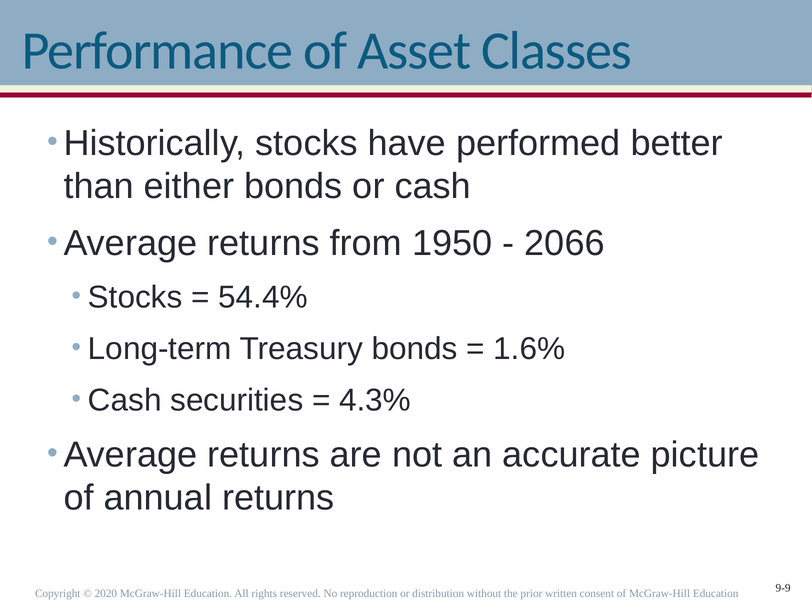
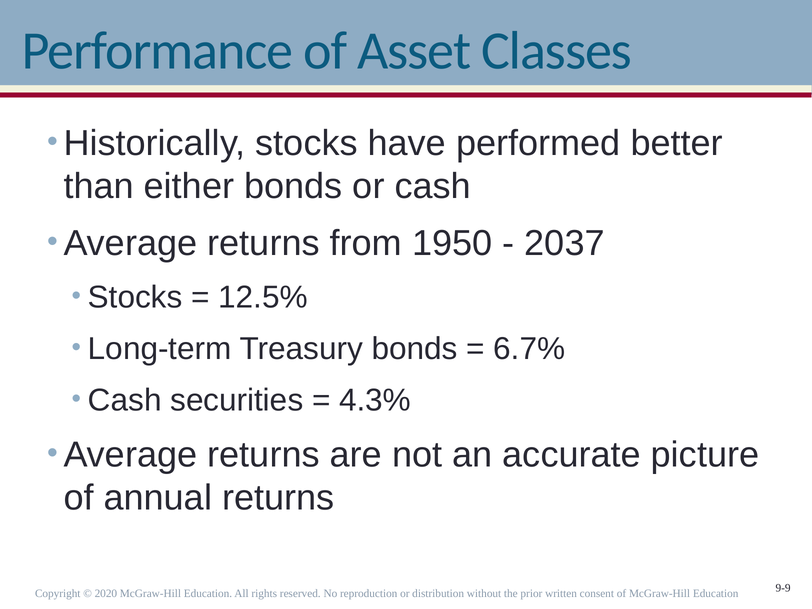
2066: 2066 -> 2037
54.4%: 54.4% -> 12.5%
1.6%: 1.6% -> 6.7%
